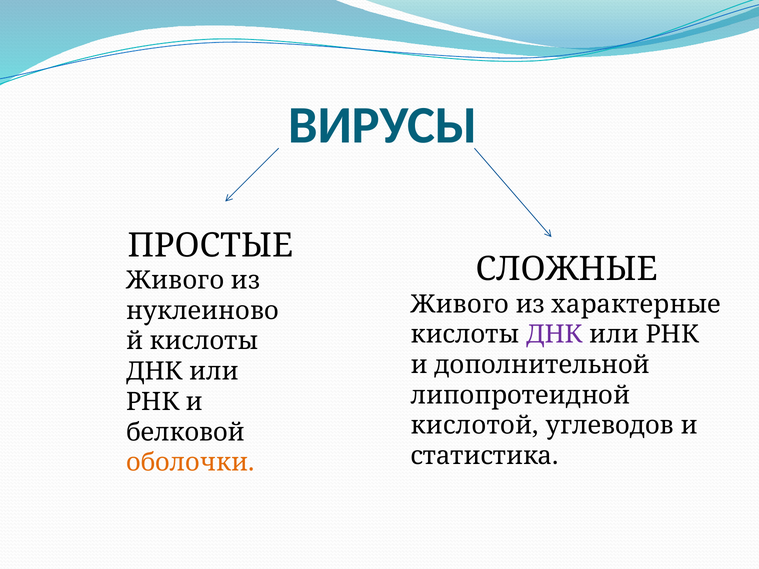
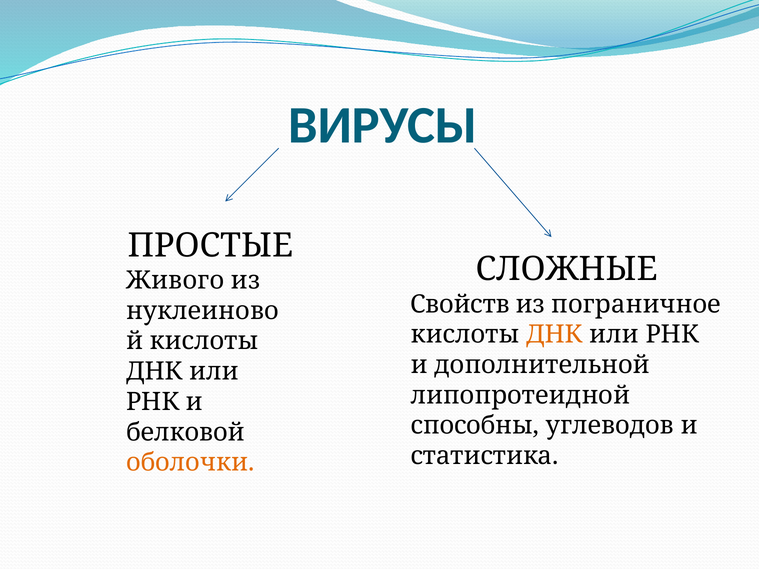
Живого at (460, 304): Живого -> Свойств
характерные: характерные -> пограничное
ДНК at (554, 335) colour: purple -> orange
кислотой: кислотой -> способны
